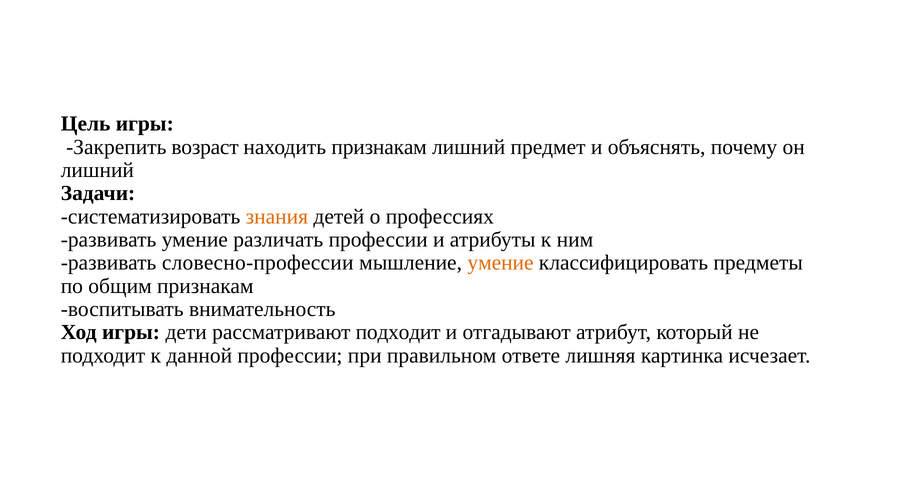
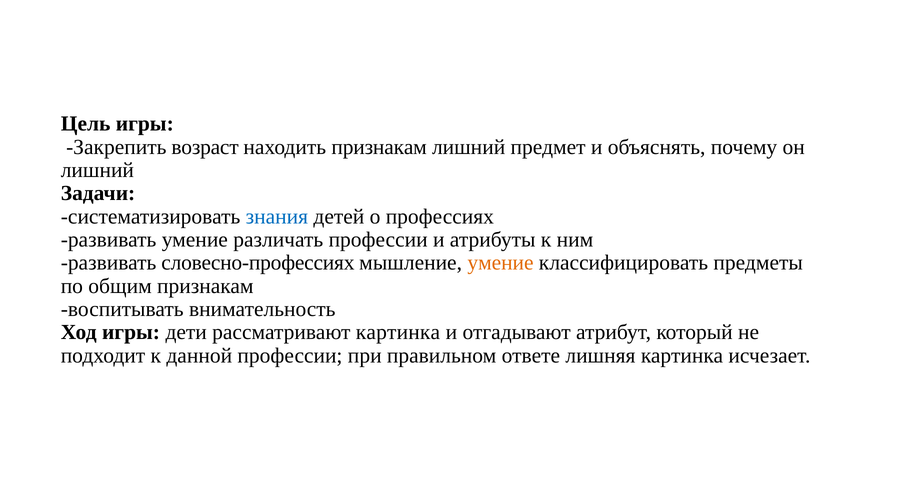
знания colour: orange -> blue
словесно-профессии: словесно-профессии -> словесно-профессиях
рассматривают подходит: подходит -> картинка
